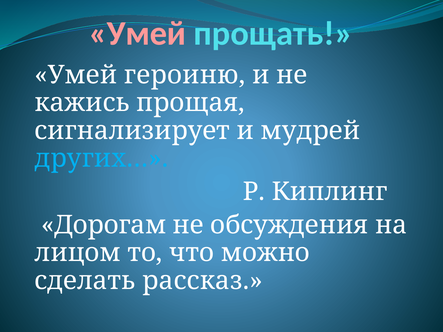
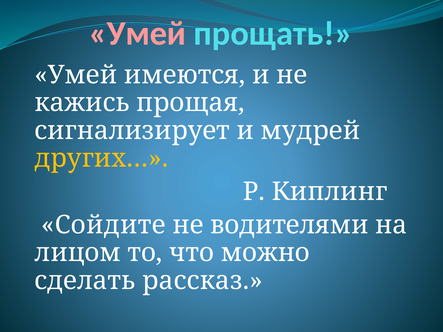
героиню: героиню -> имеются
других… colour: light blue -> yellow
Дорогам: Дорогам -> Сойдите
обсуждения: обсуждения -> водителями
